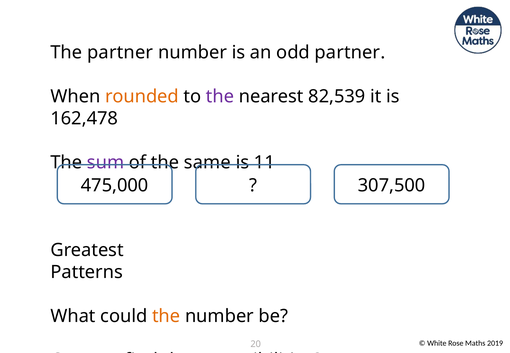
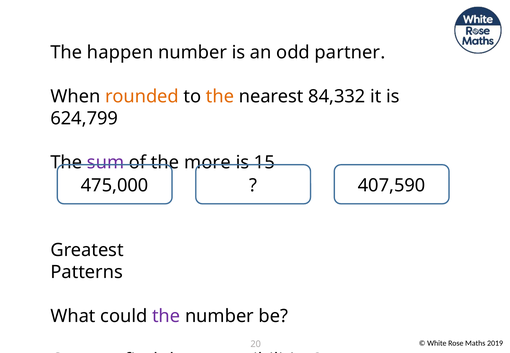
The partner: partner -> happen
the at (220, 96) colour: purple -> orange
82,539: 82,539 -> 84,332
162,478: 162,478 -> 624,799
same: same -> more
11: 11 -> 15
307,500: 307,500 -> 407,590
the at (166, 316) colour: orange -> purple
